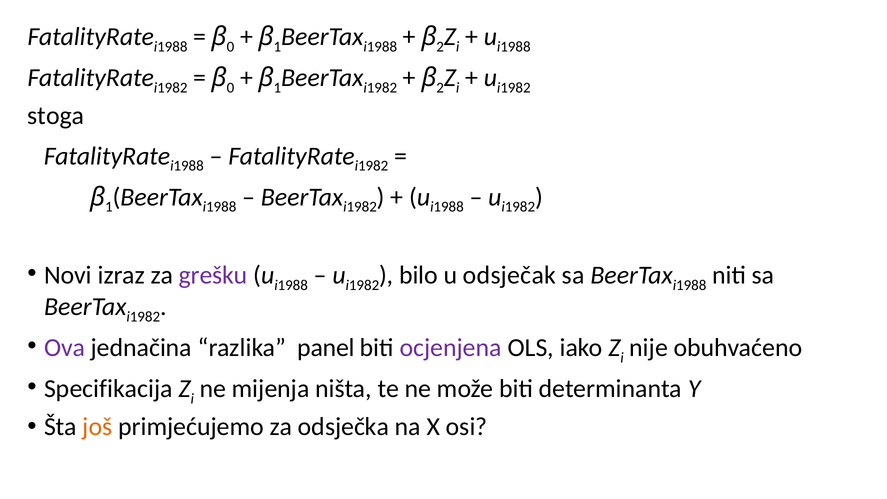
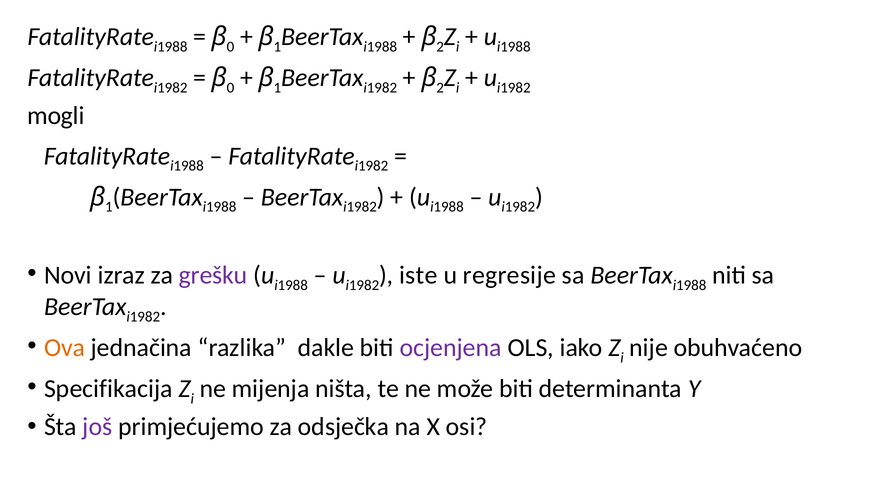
stoga: stoga -> mogli
bilo: bilo -> iste
odsječak: odsječak -> regresije
Ova colour: purple -> orange
panel: panel -> dakle
još colour: orange -> purple
